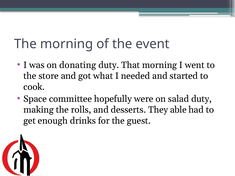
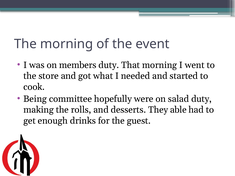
donating: donating -> members
Space: Space -> Being
